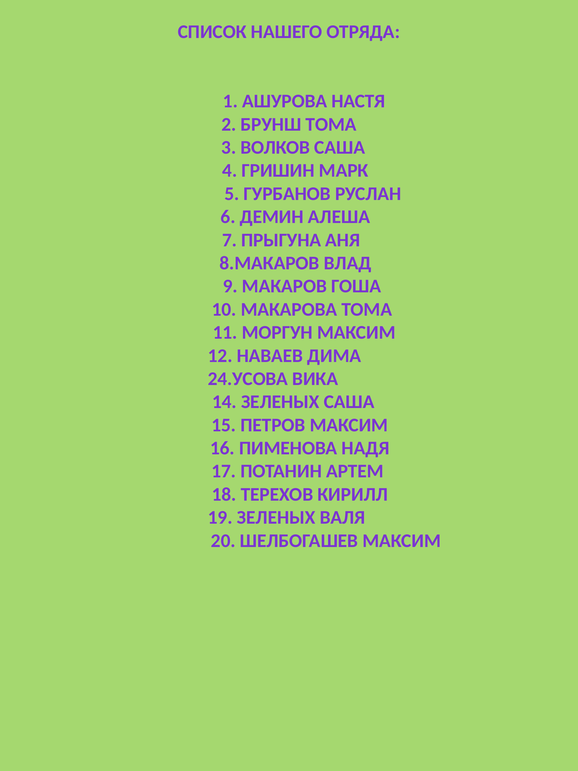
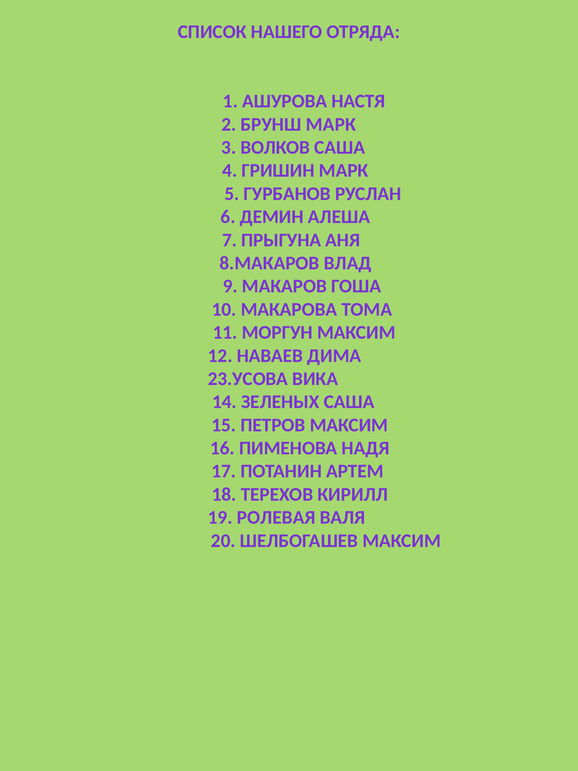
БРУНШ ТОМА: ТОМА -> МАРК
24.УСОВА: 24.УСОВА -> 23.УСОВА
19 ЗЕЛЕНЫХ: ЗЕЛЕНЫХ -> РОЛЕВАЯ
